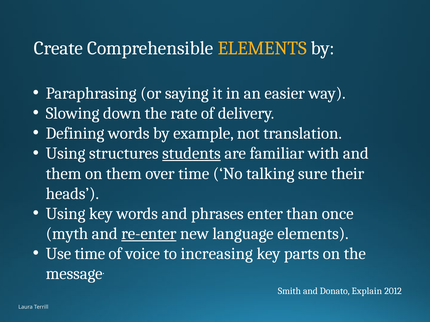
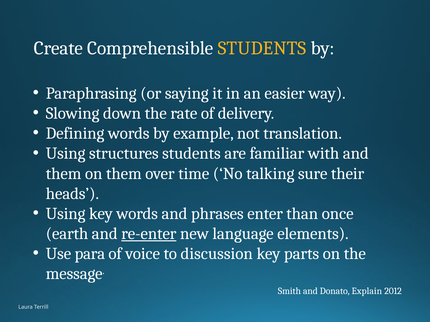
Comprehensible ELEMENTS: ELEMENTS -> STUDENTS
students at (191, 154) underline: present -> none
myth: myth -> earth
Use time: time -> para
increasing: increasing -> discussion
